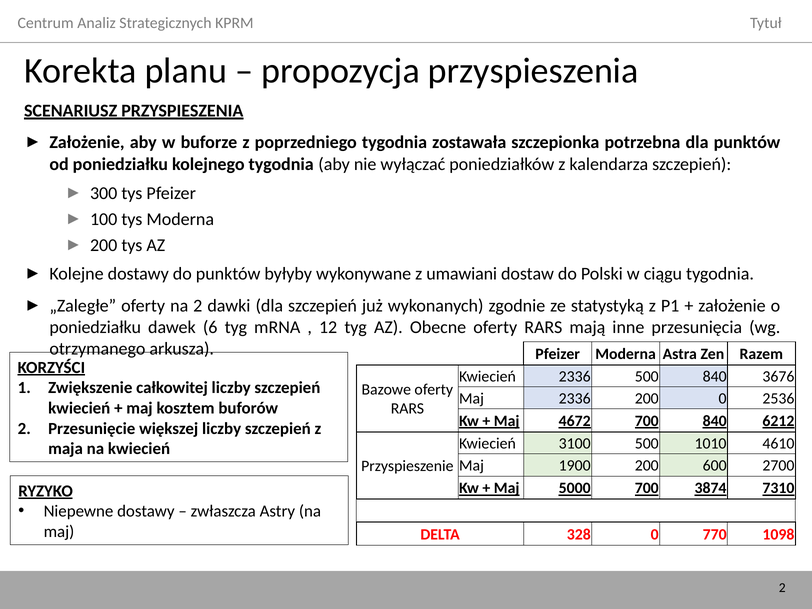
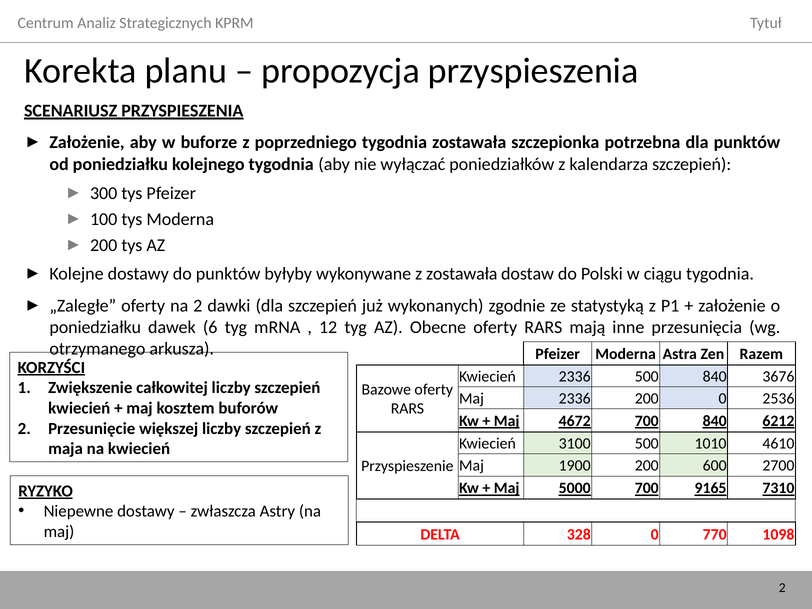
z umawiani: umawiani -> zostawała
3874: 3874 -> 9165
